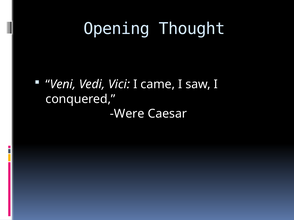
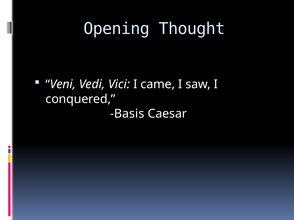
Were: Were -> Basis
